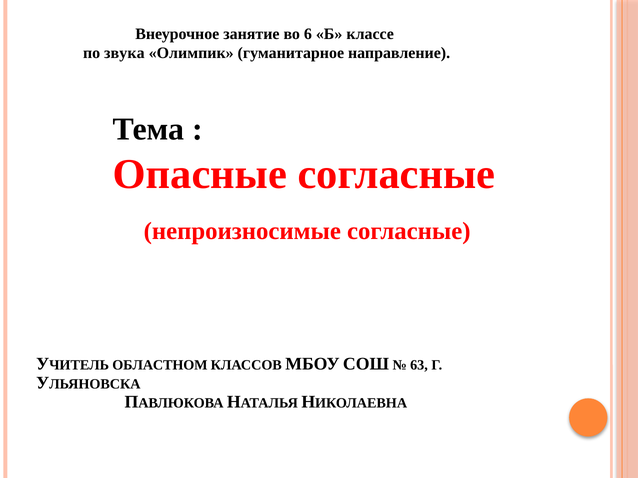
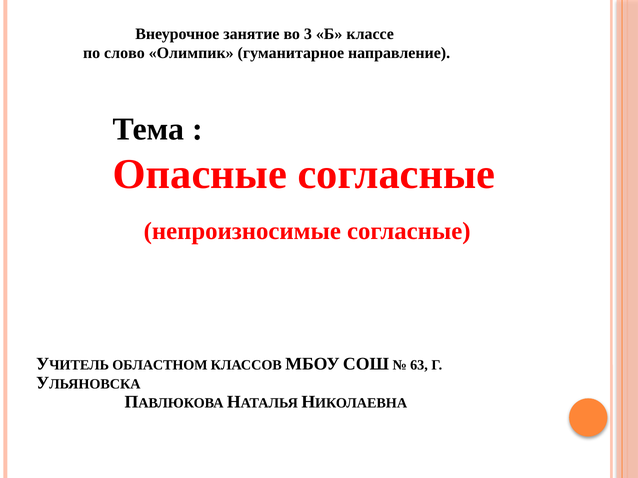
6: 6 -> 3
звука: звука -> слово
